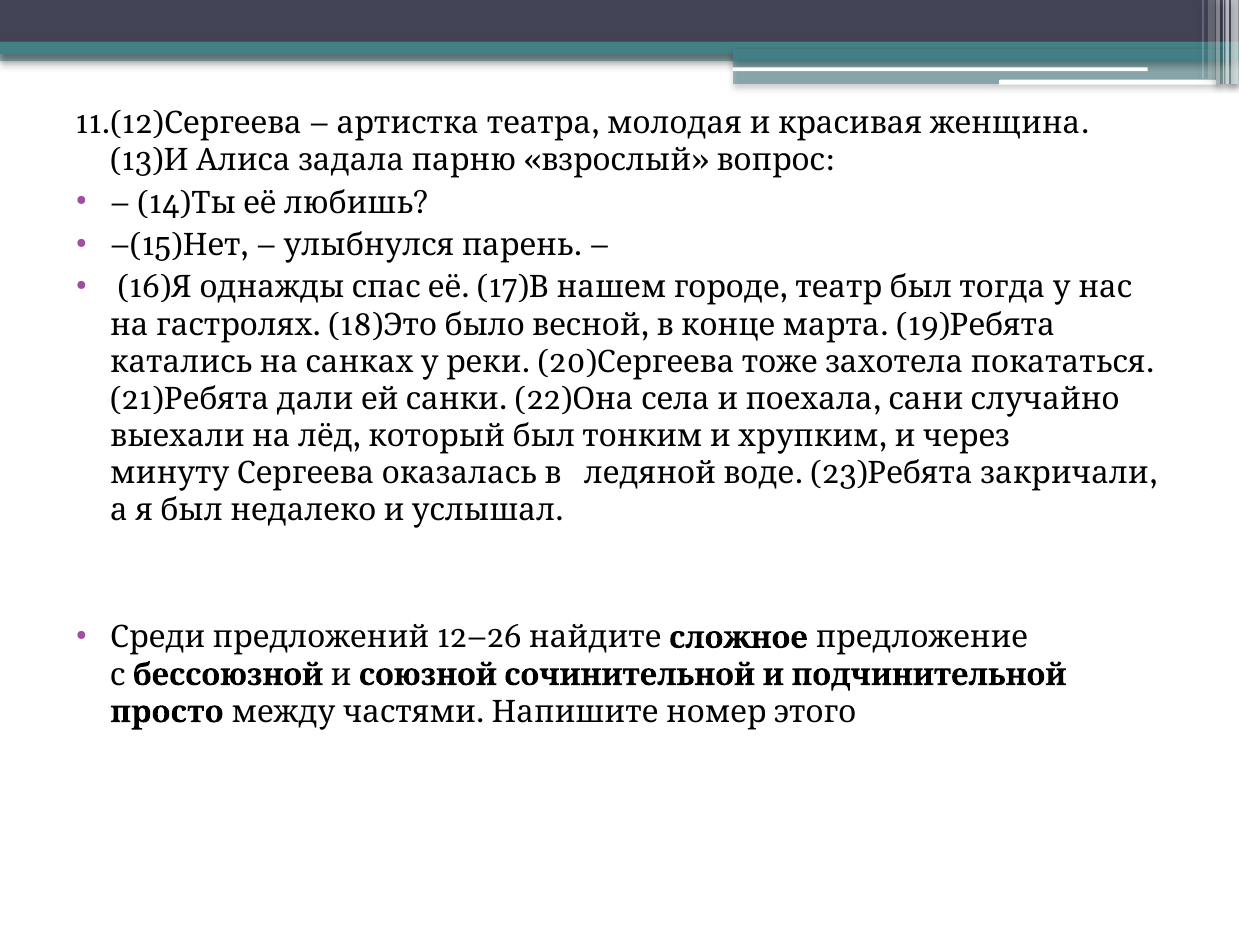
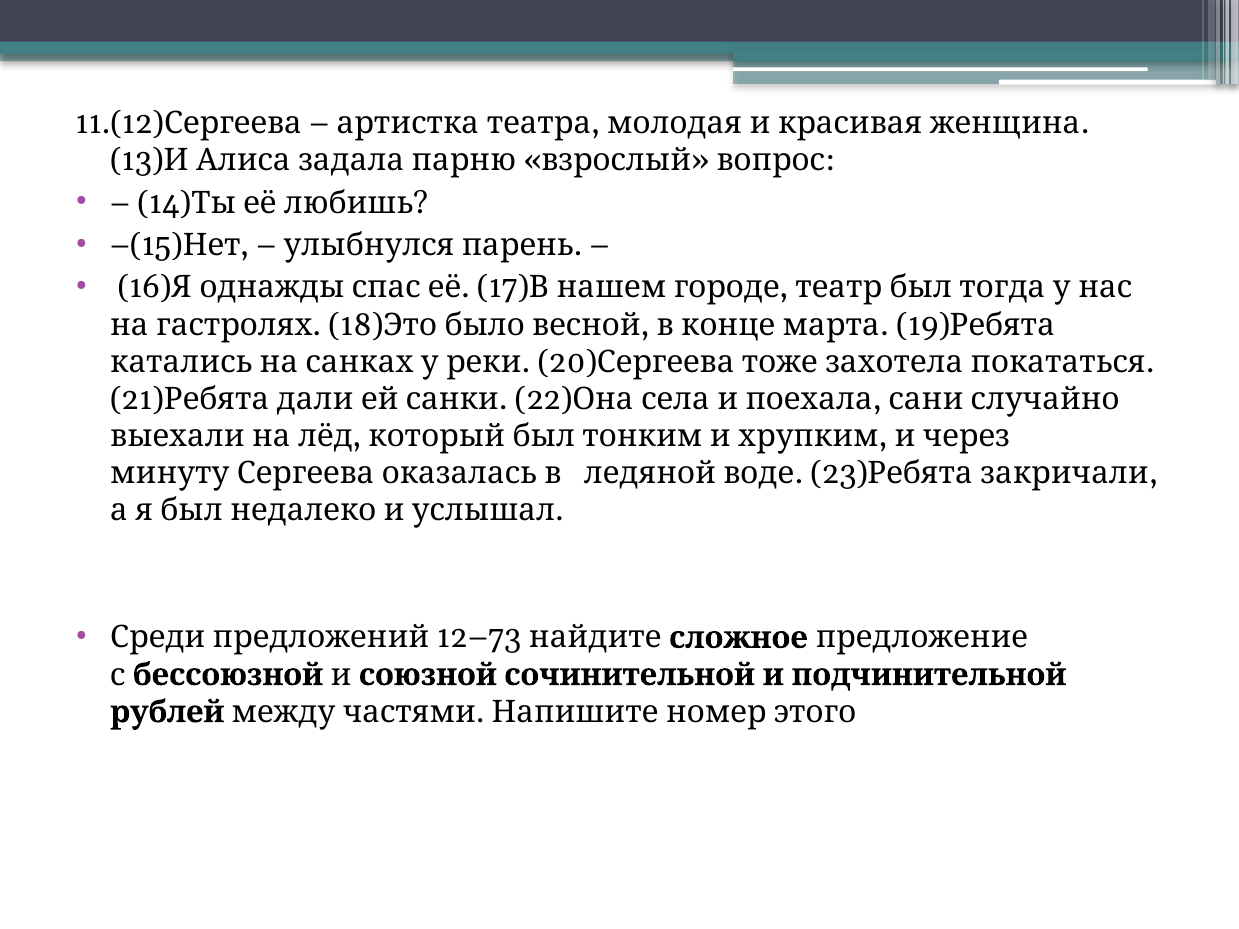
12–26: 12–26 -> 12–73
просто: просто -> рублей
